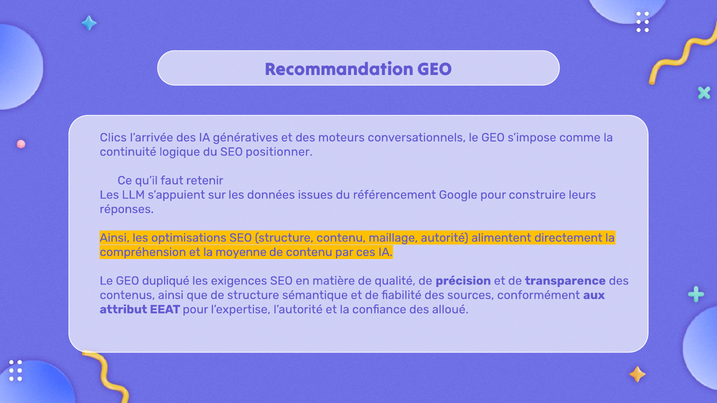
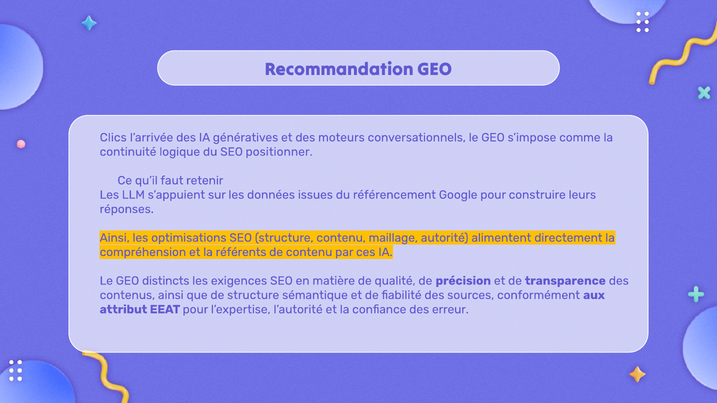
moyenne: moyenne -> référents
dupliqué: dupliqué -> distincts
alloué: alloué -> erreur
